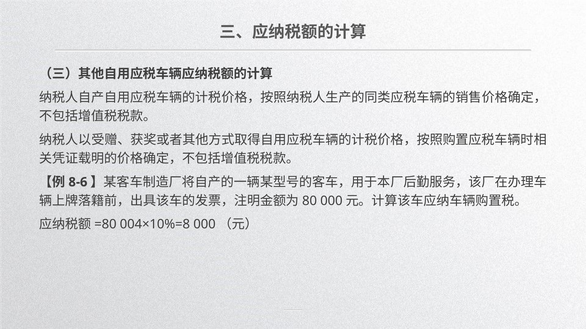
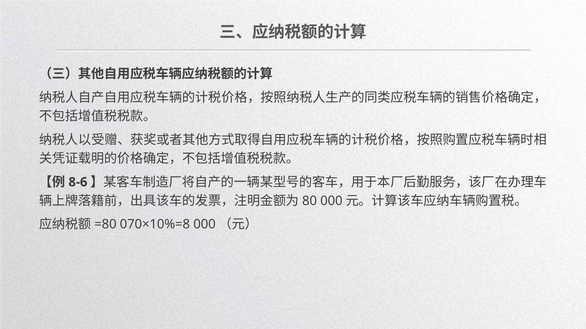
004×10%=8: 004×10%=8 -> 070×10%=8
